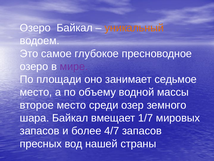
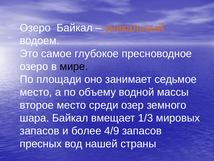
мире colour: purple -> black
1/7: 1/7 -> 1/3
4/7: 4/7 -> 4/9
